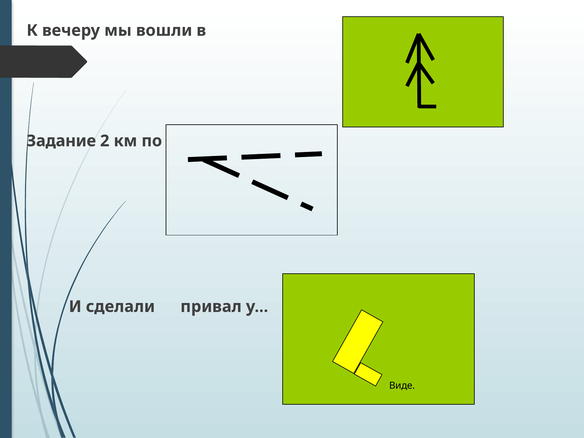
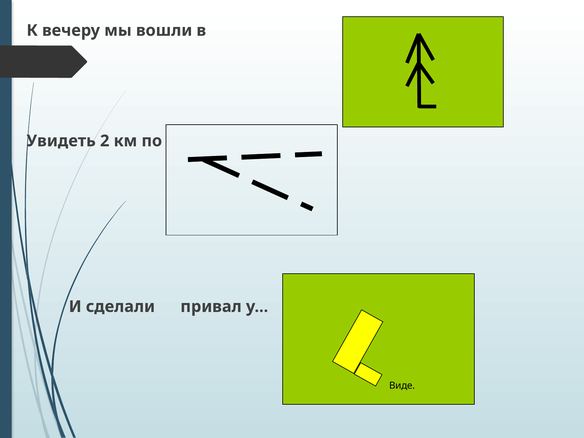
Задание: Задание -> Увидеть
